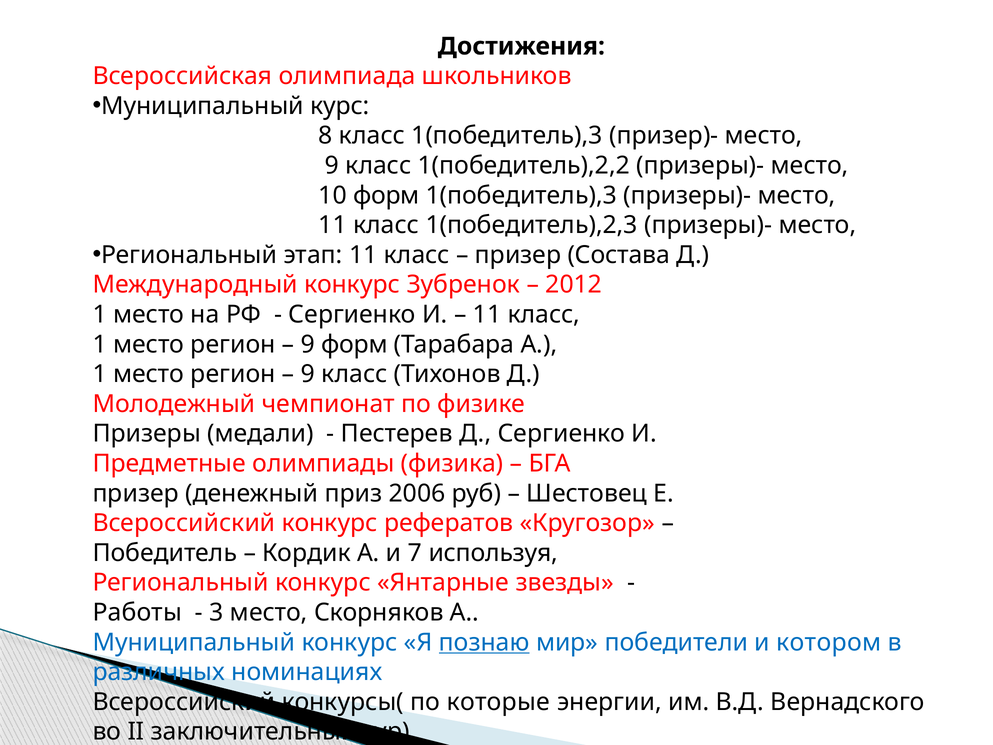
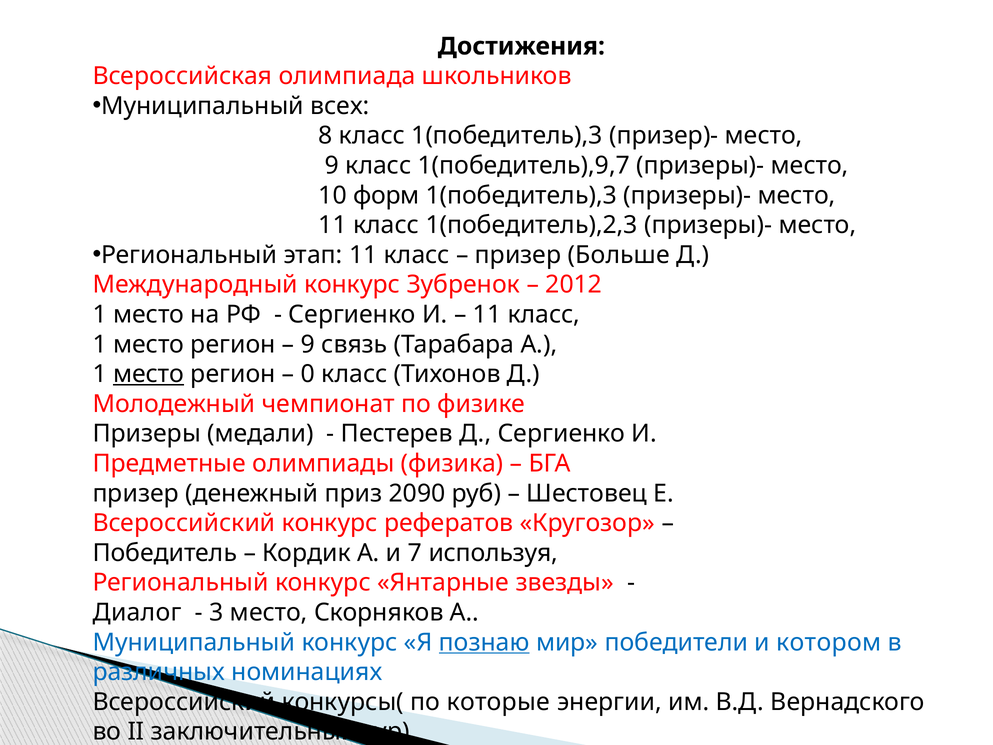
курс: курс -> всех
1(победитель),2,2: 1(победитель),2,2 -> 1(победитель),9,7
Состава: Состава -> Больше
9 форм: форм -> связь
место at (149, 374) underline: none -> present
9 at (308, 374): 9 -> 0
2006: 2006 -> 2090
Работы: Работы -> Диалог
